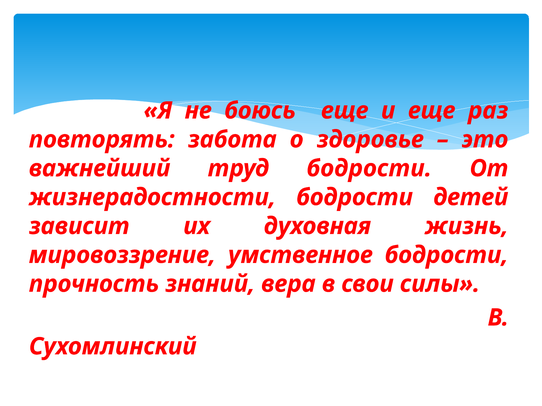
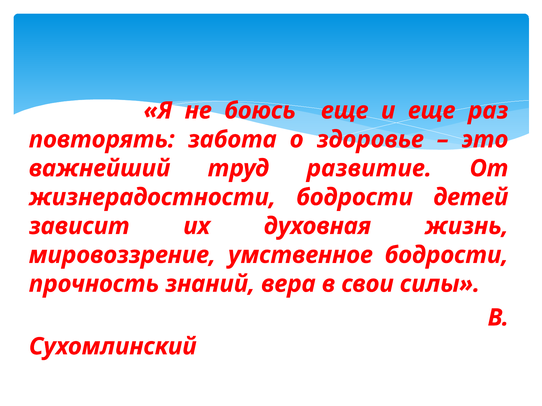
труд бодрости: бодрости -> развитие
